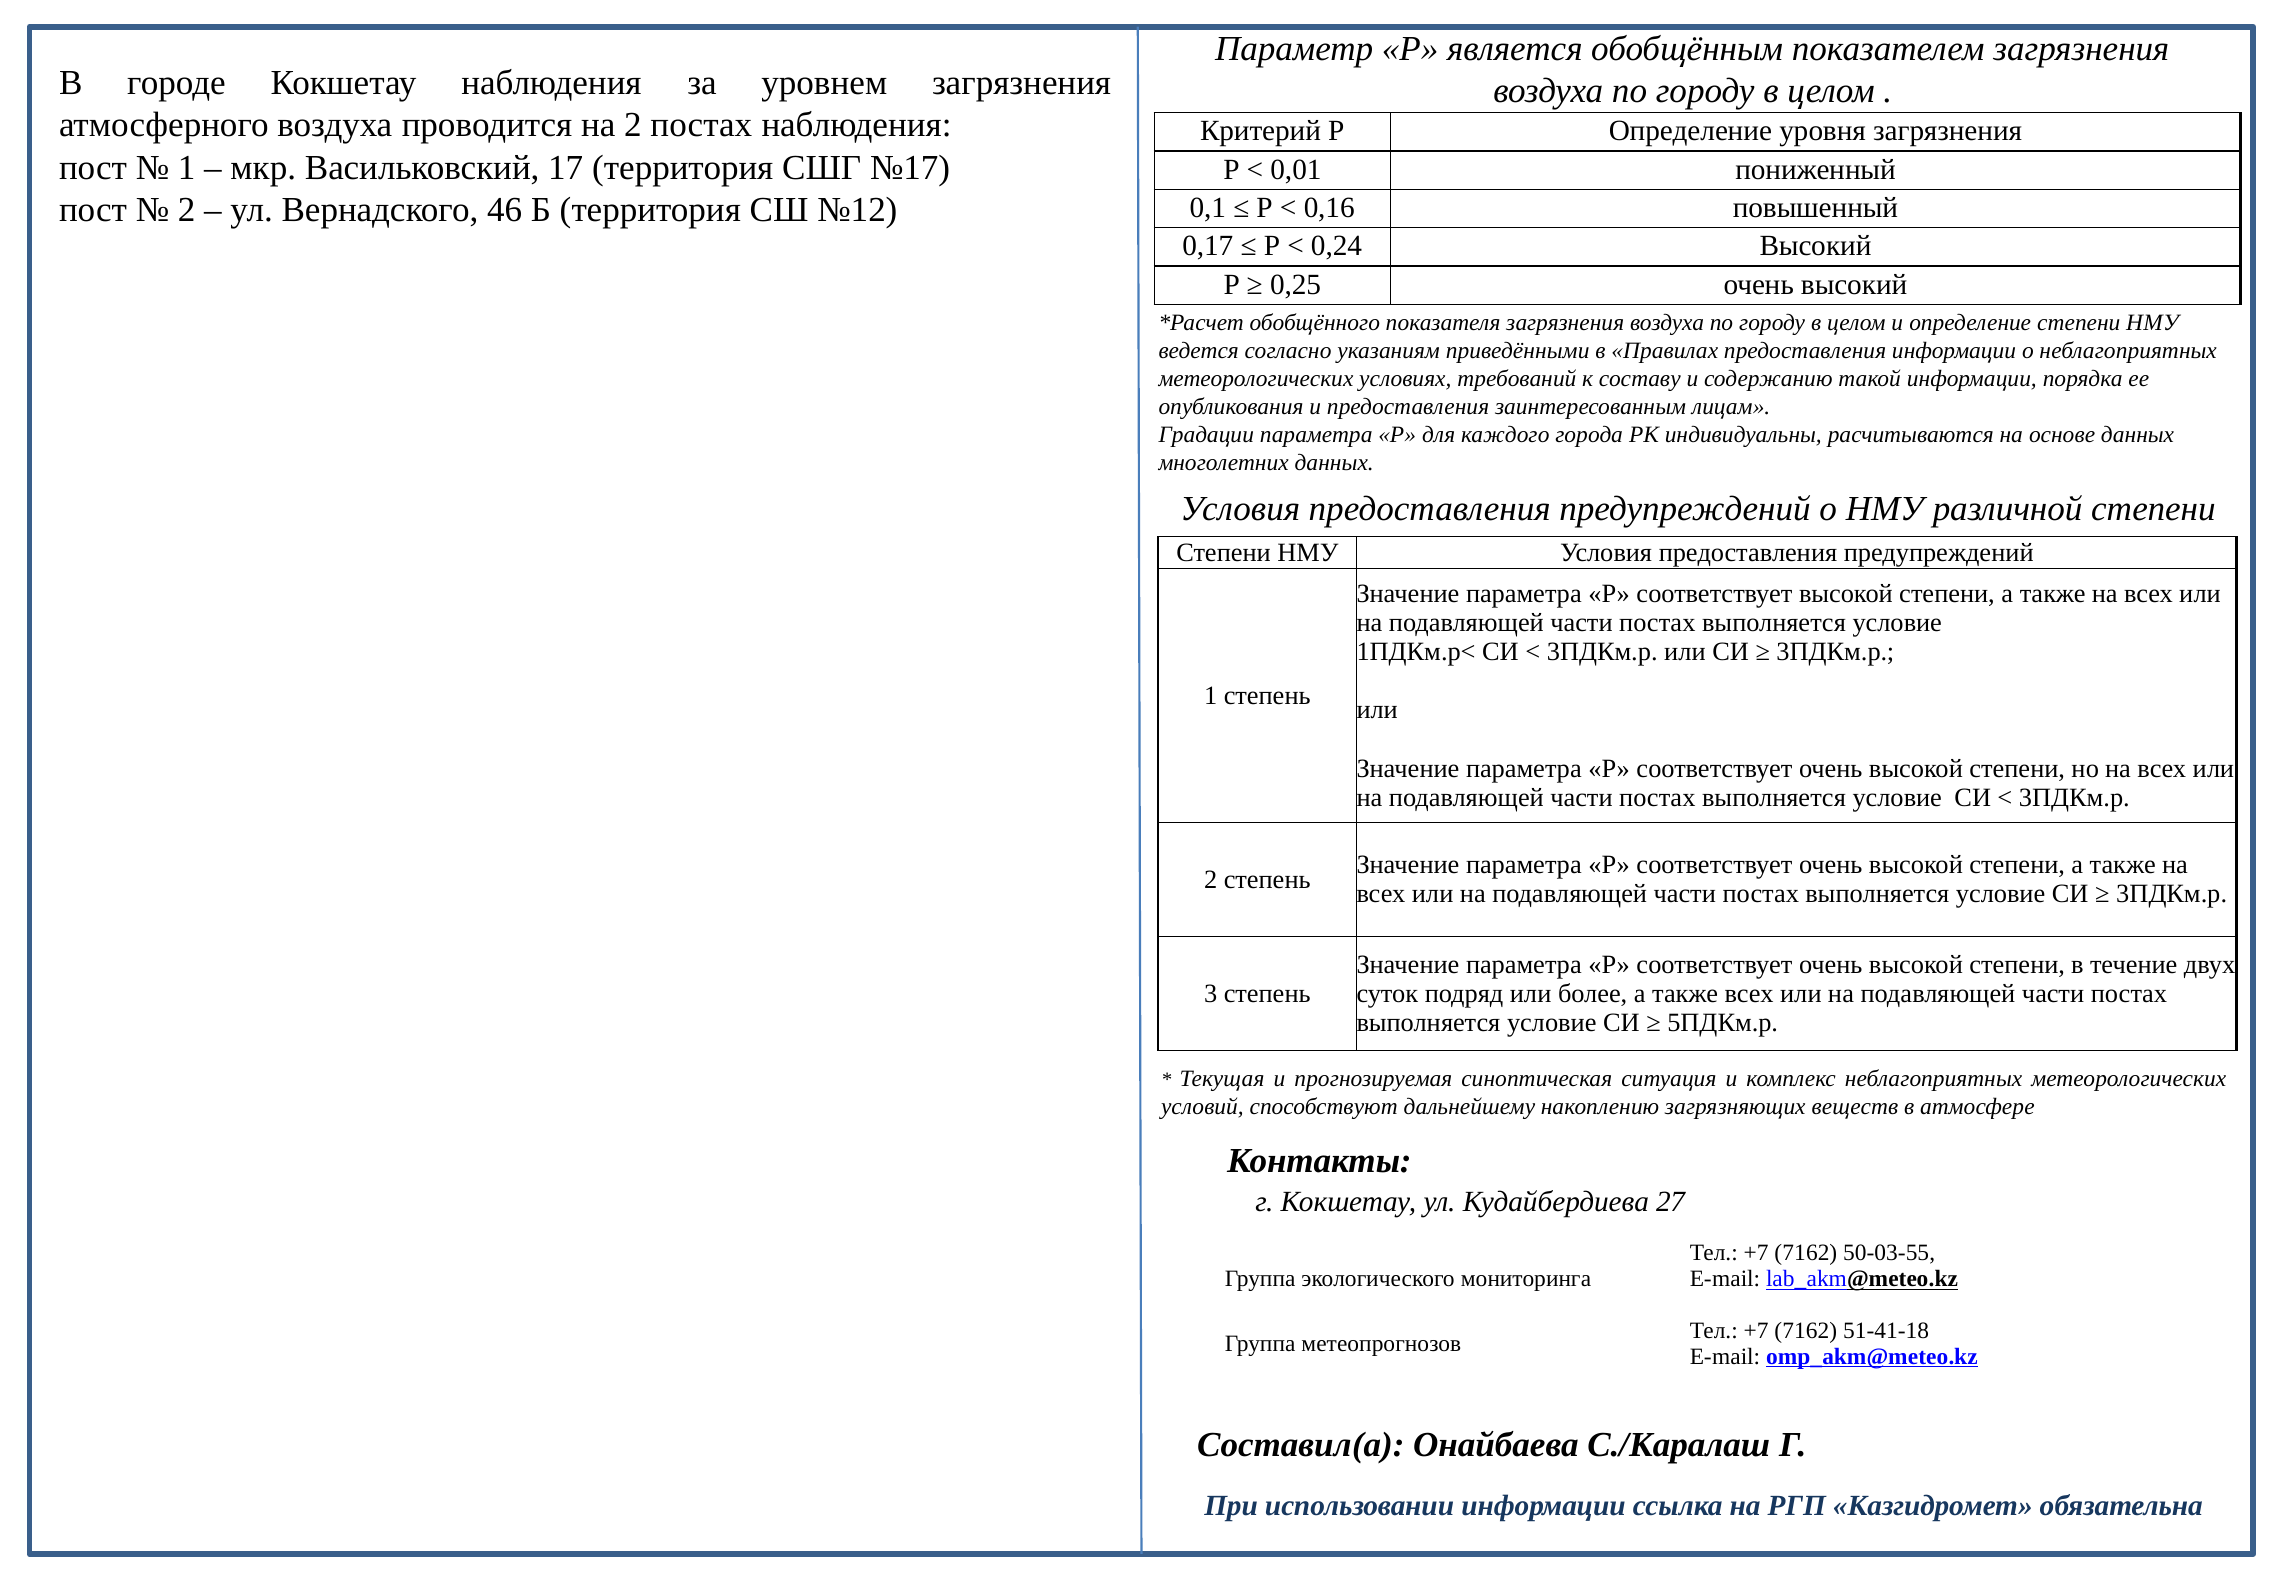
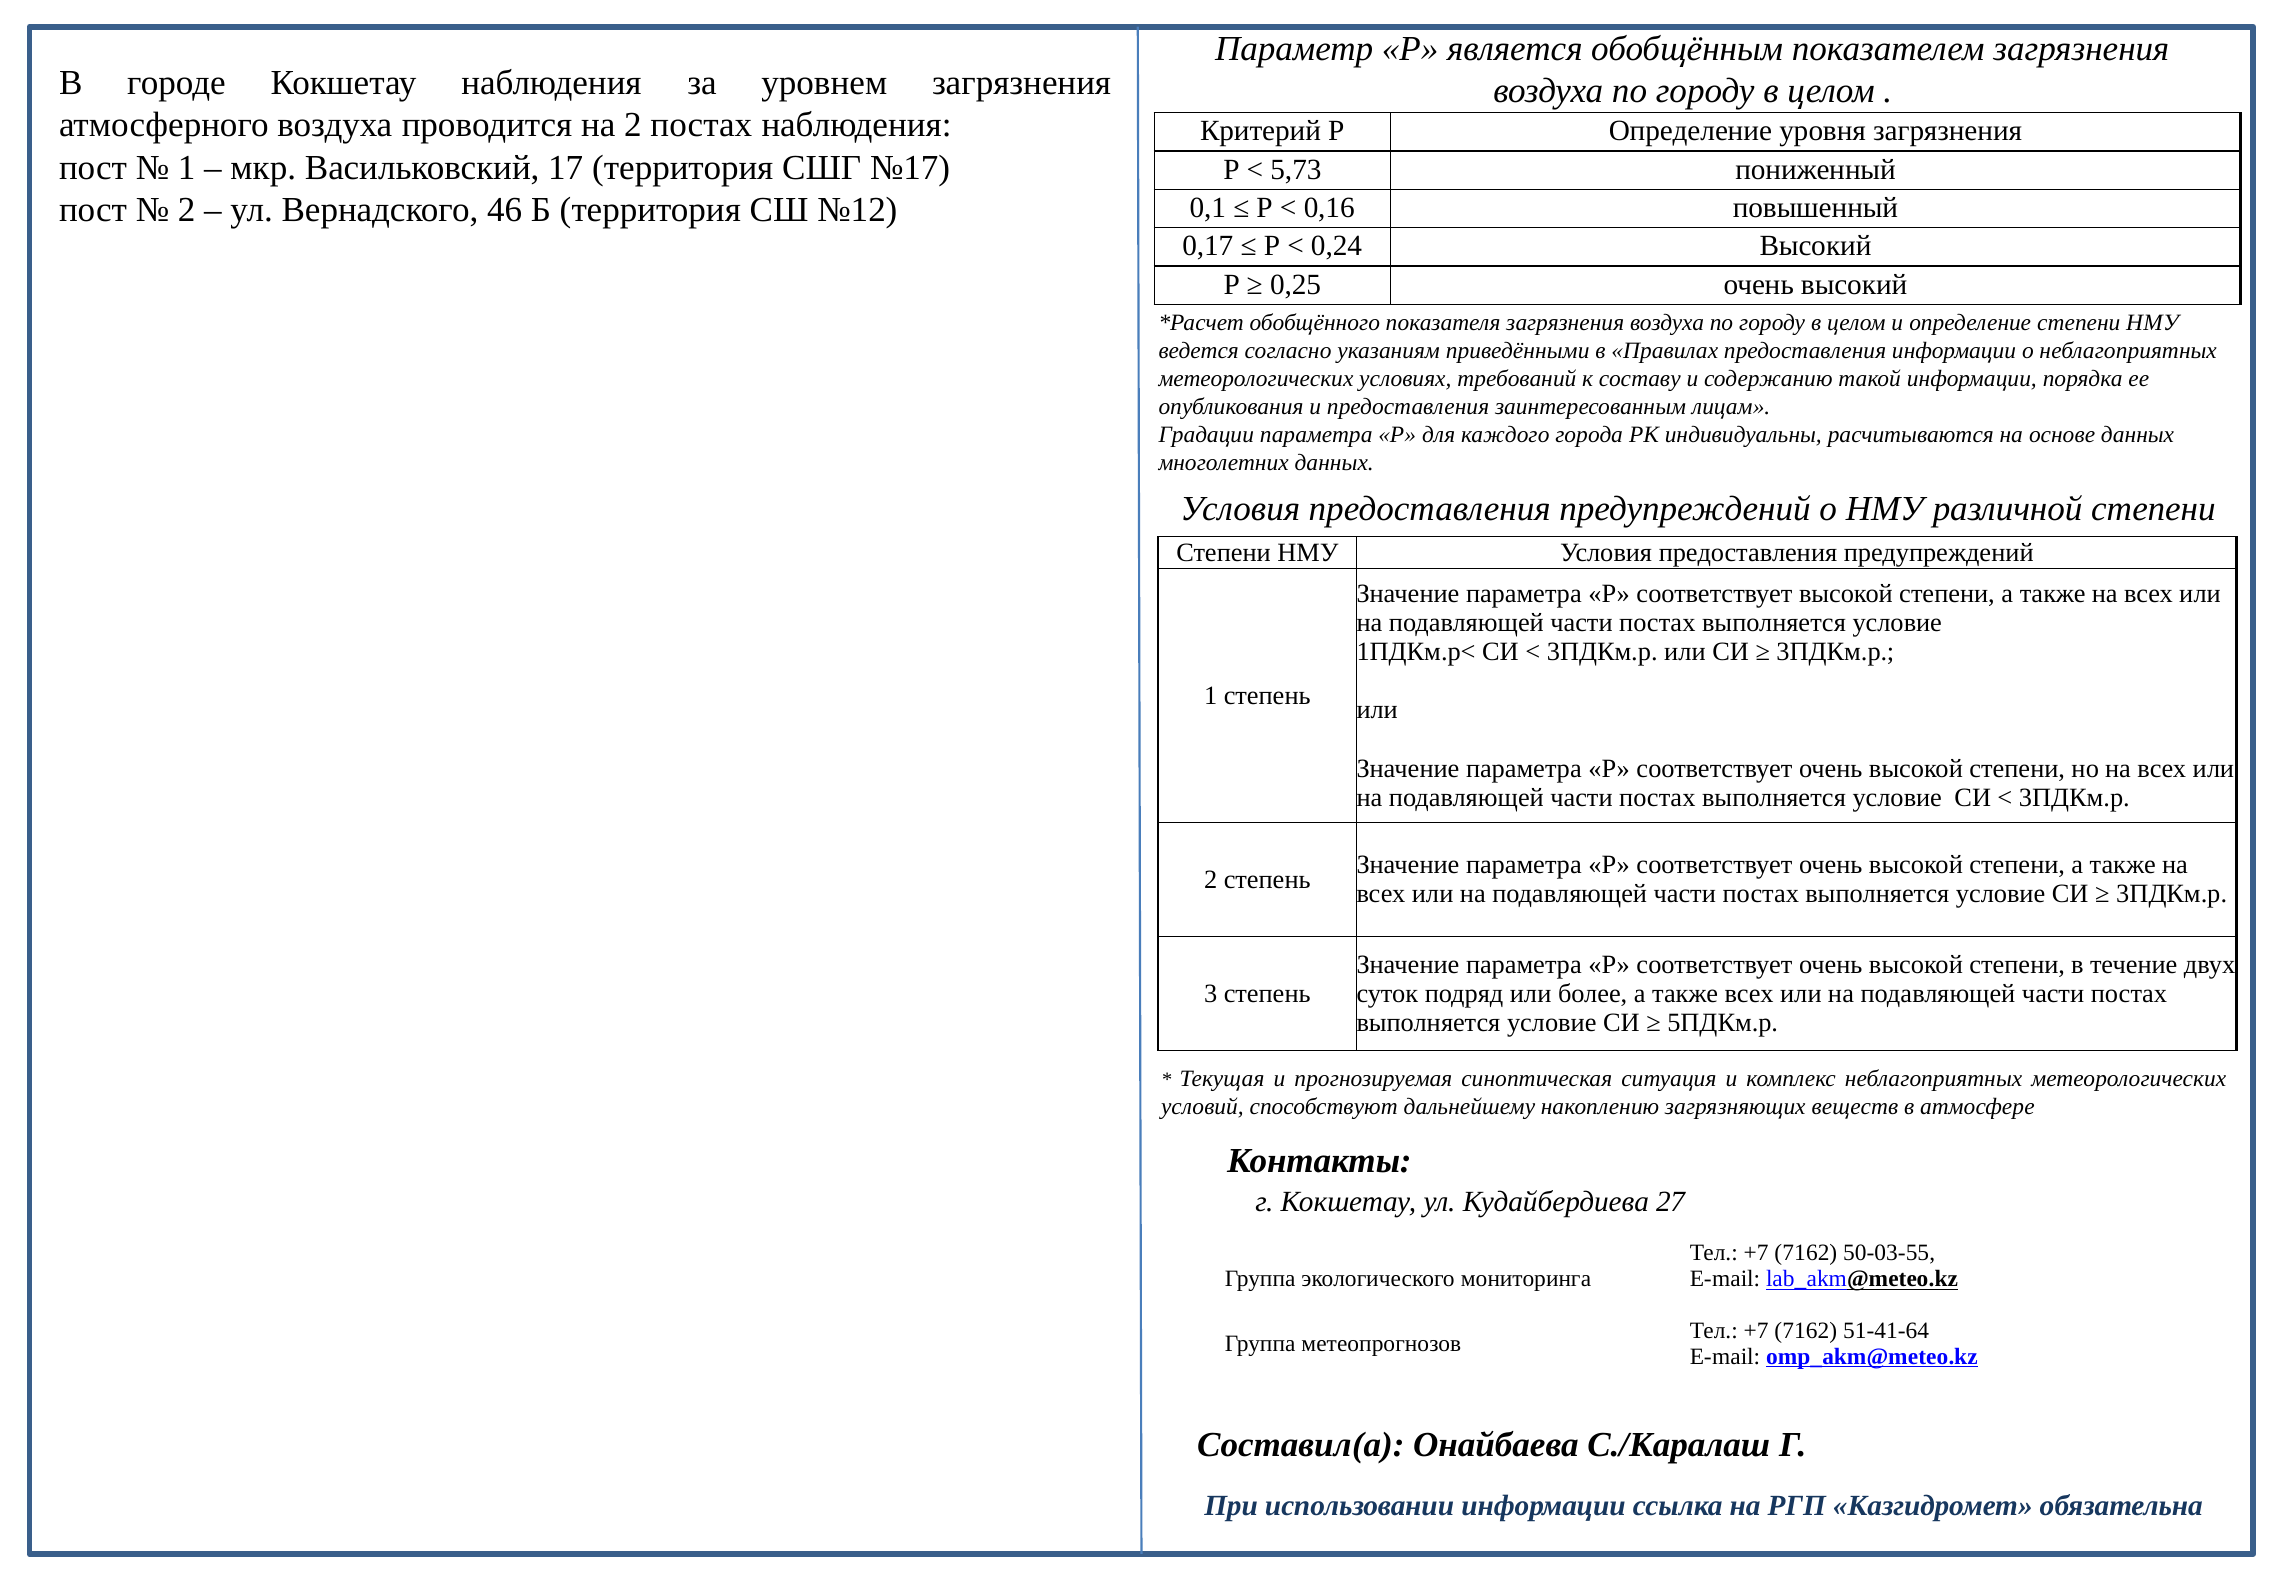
0,01: 0,01 -> 5,73
51-41-18: 51-41-18 -> 51-41-64
